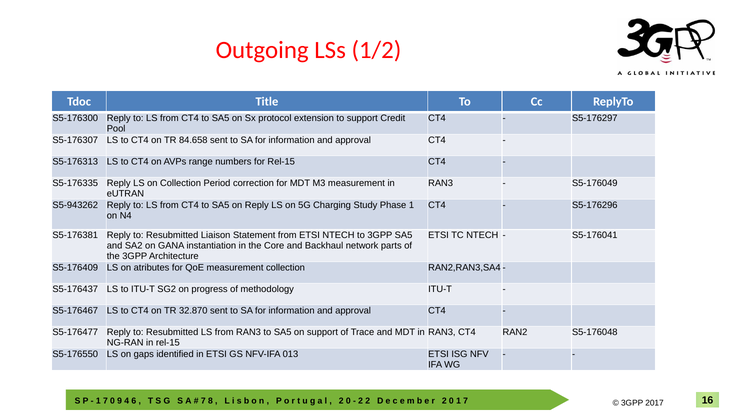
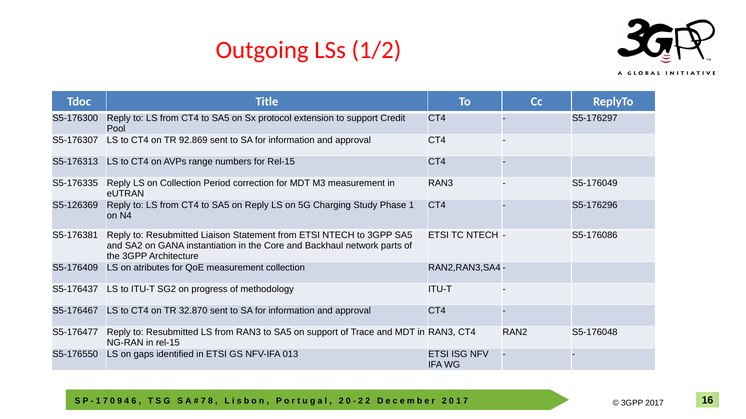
84.658: 84.658 -> 92.869
S5-943262: S5-943262 -> S5-126369
S5-176041: S5-176041 -> S5-176086
